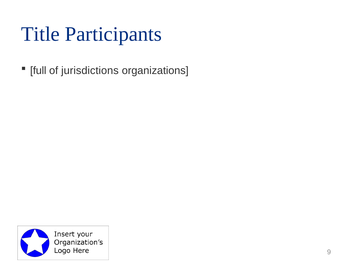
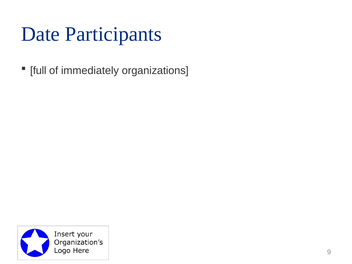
Title: Title -> Date
jurisdictions: jurisdictions -> immediately
